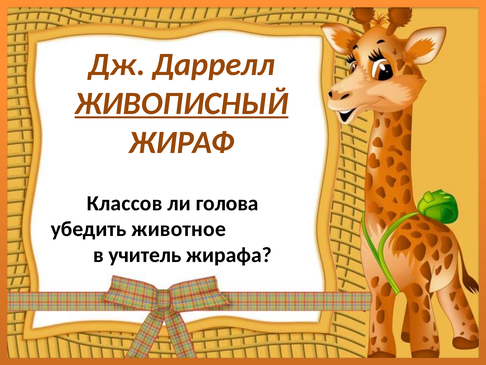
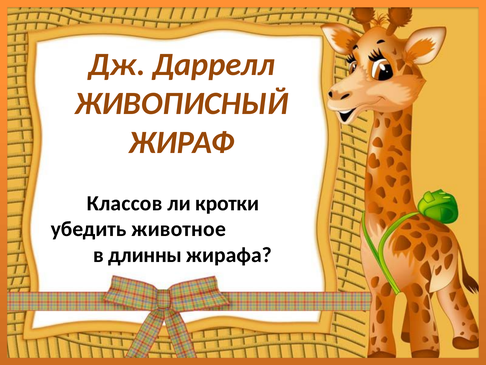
ЖИВОПИСНЫЙ underline: present -> none
голова: голова -> кротки
учитель: учитель -> длинны
